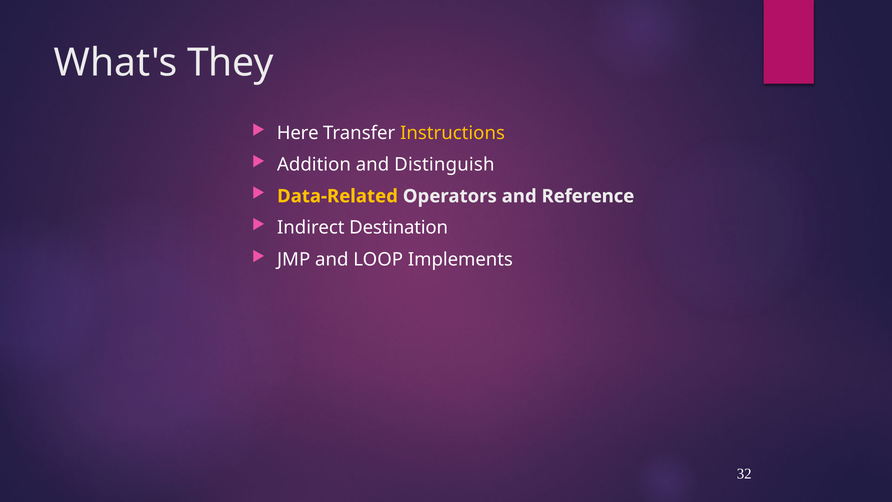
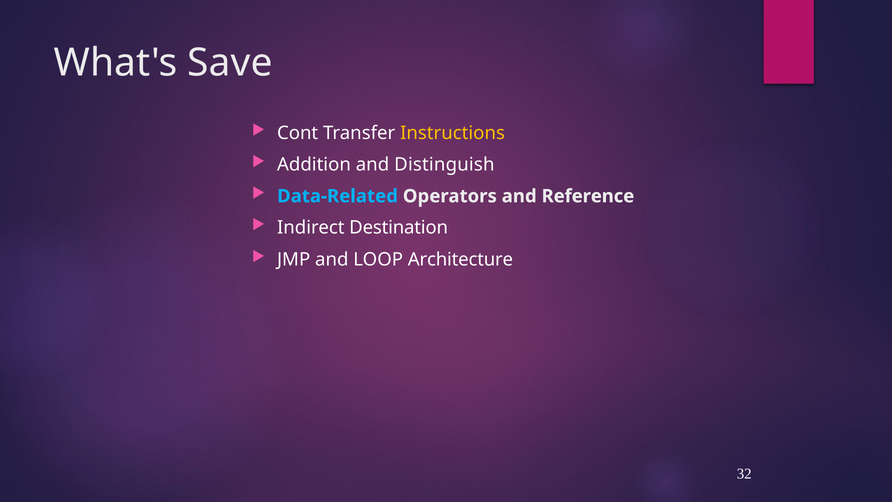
They: They -> Save
Here: Here -> Cont
Data-Related colour: yellow -> light blue
Implements: Implements -> Architecture
